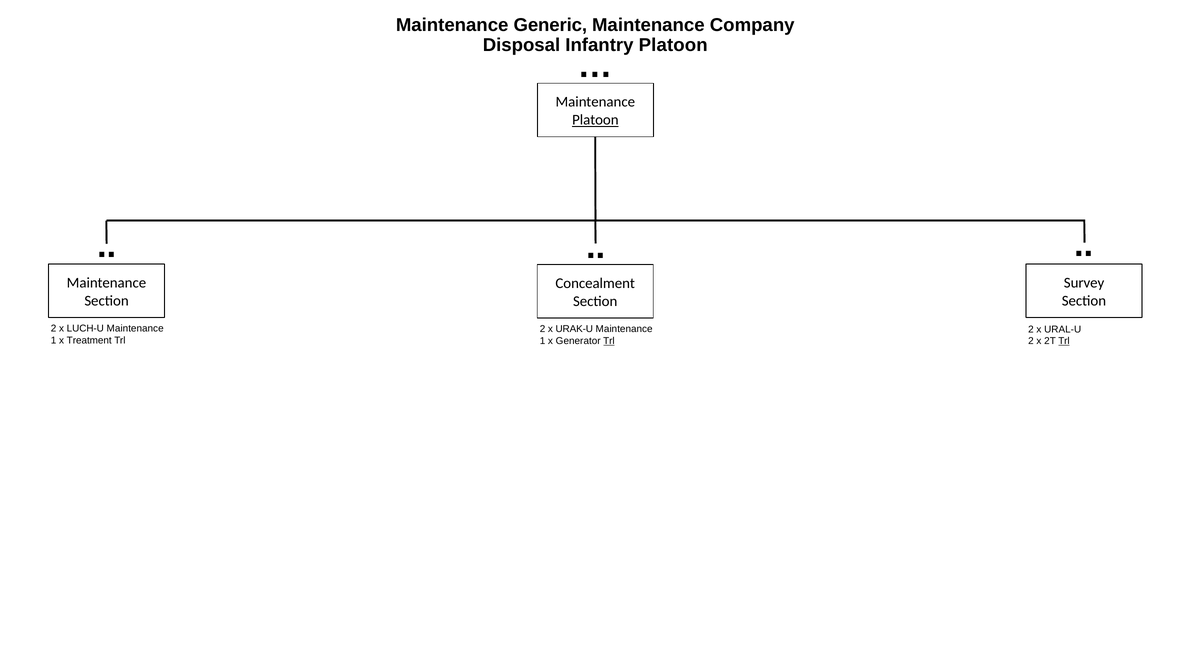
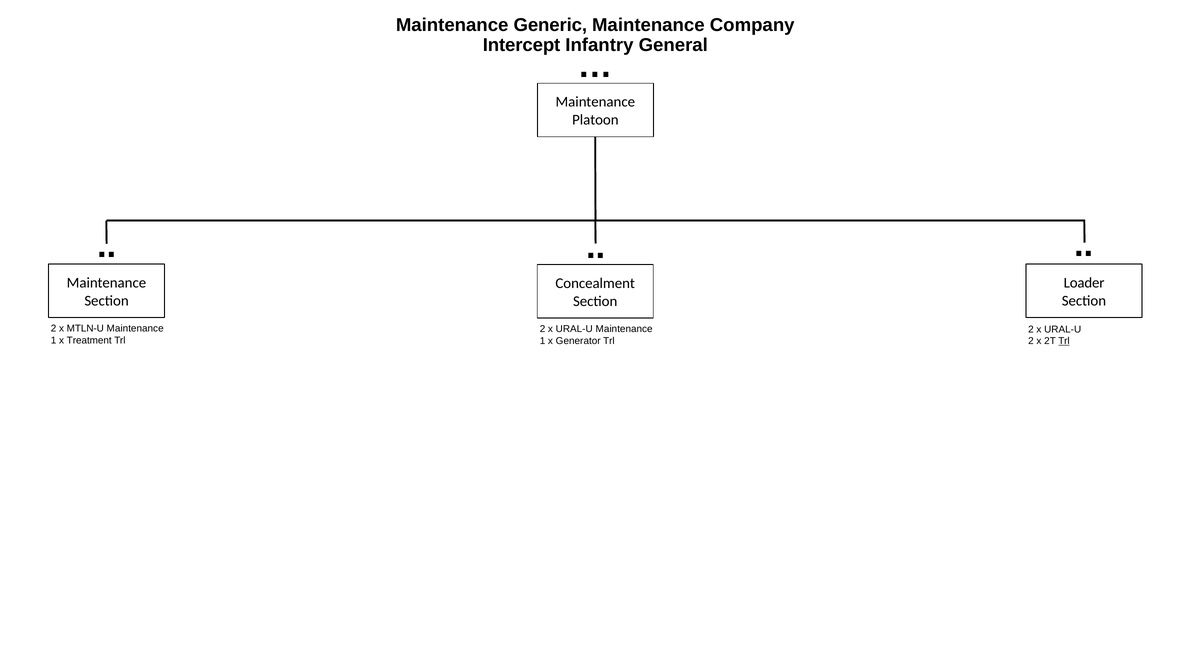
Disposal: Disposal -> Intercept
Infantry Platoon: Platoon -> General
Platoon at (595, 120) underline: present -> none
Survey: Survey -> Loader
LUCH-U: LUCH-U -> MTLN-U
URAK-U at (574, 329): URAK-U -> URAL-U
Trl at (609, 341) underline: present -> none
